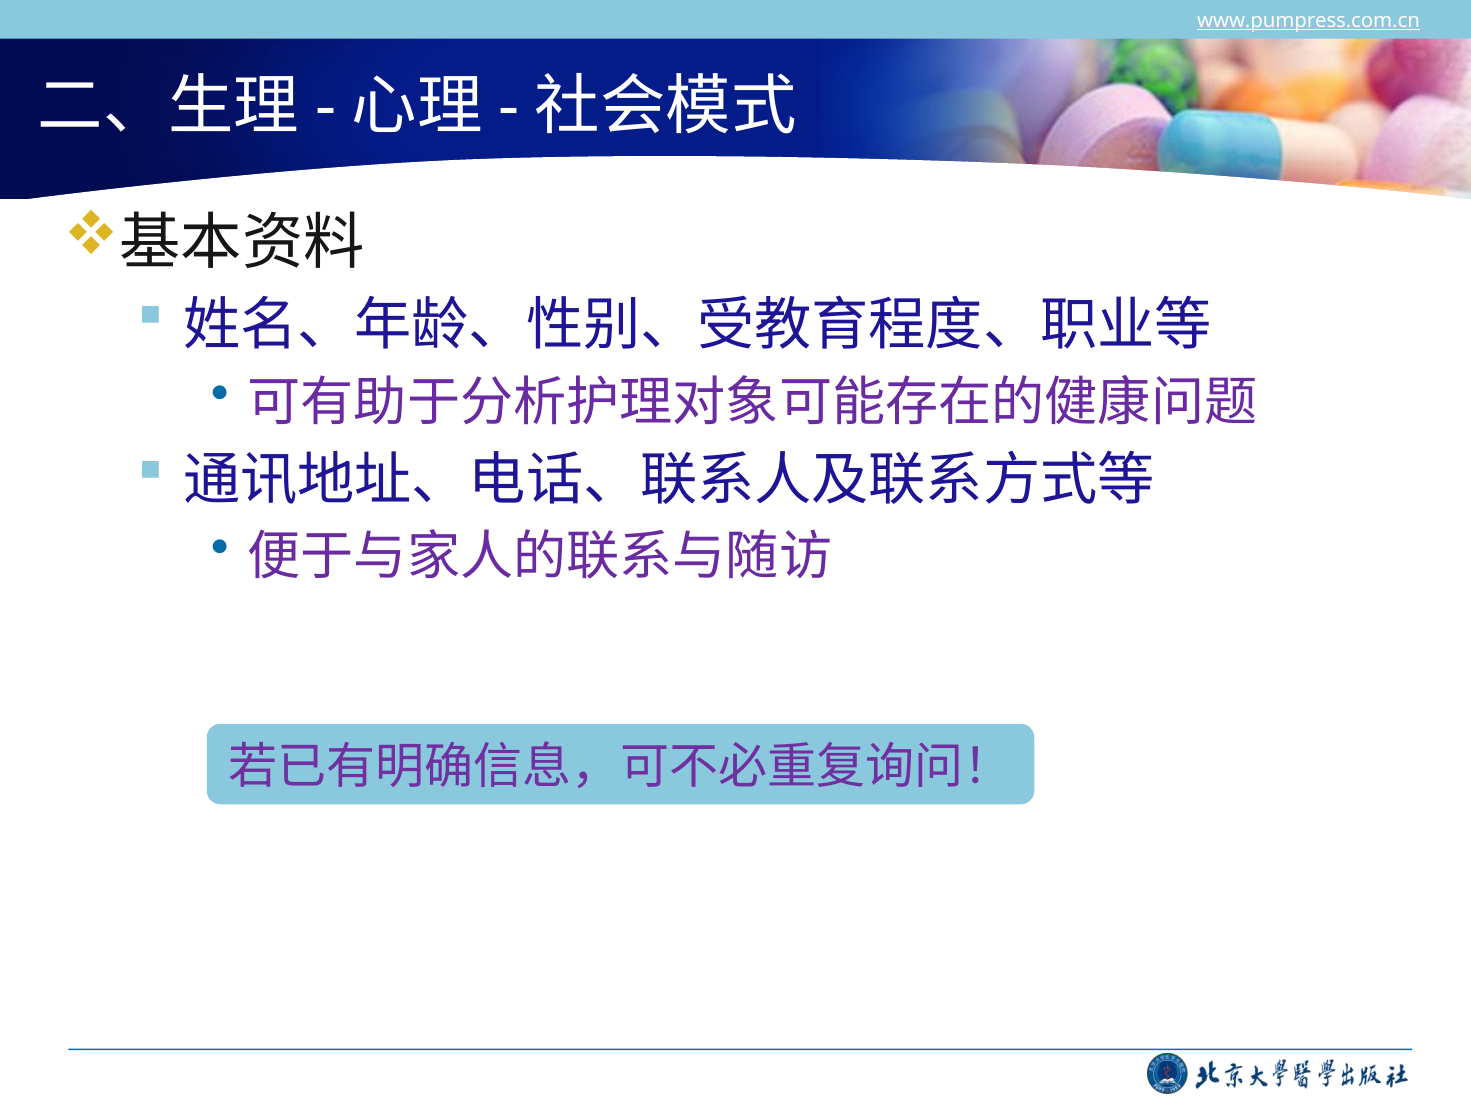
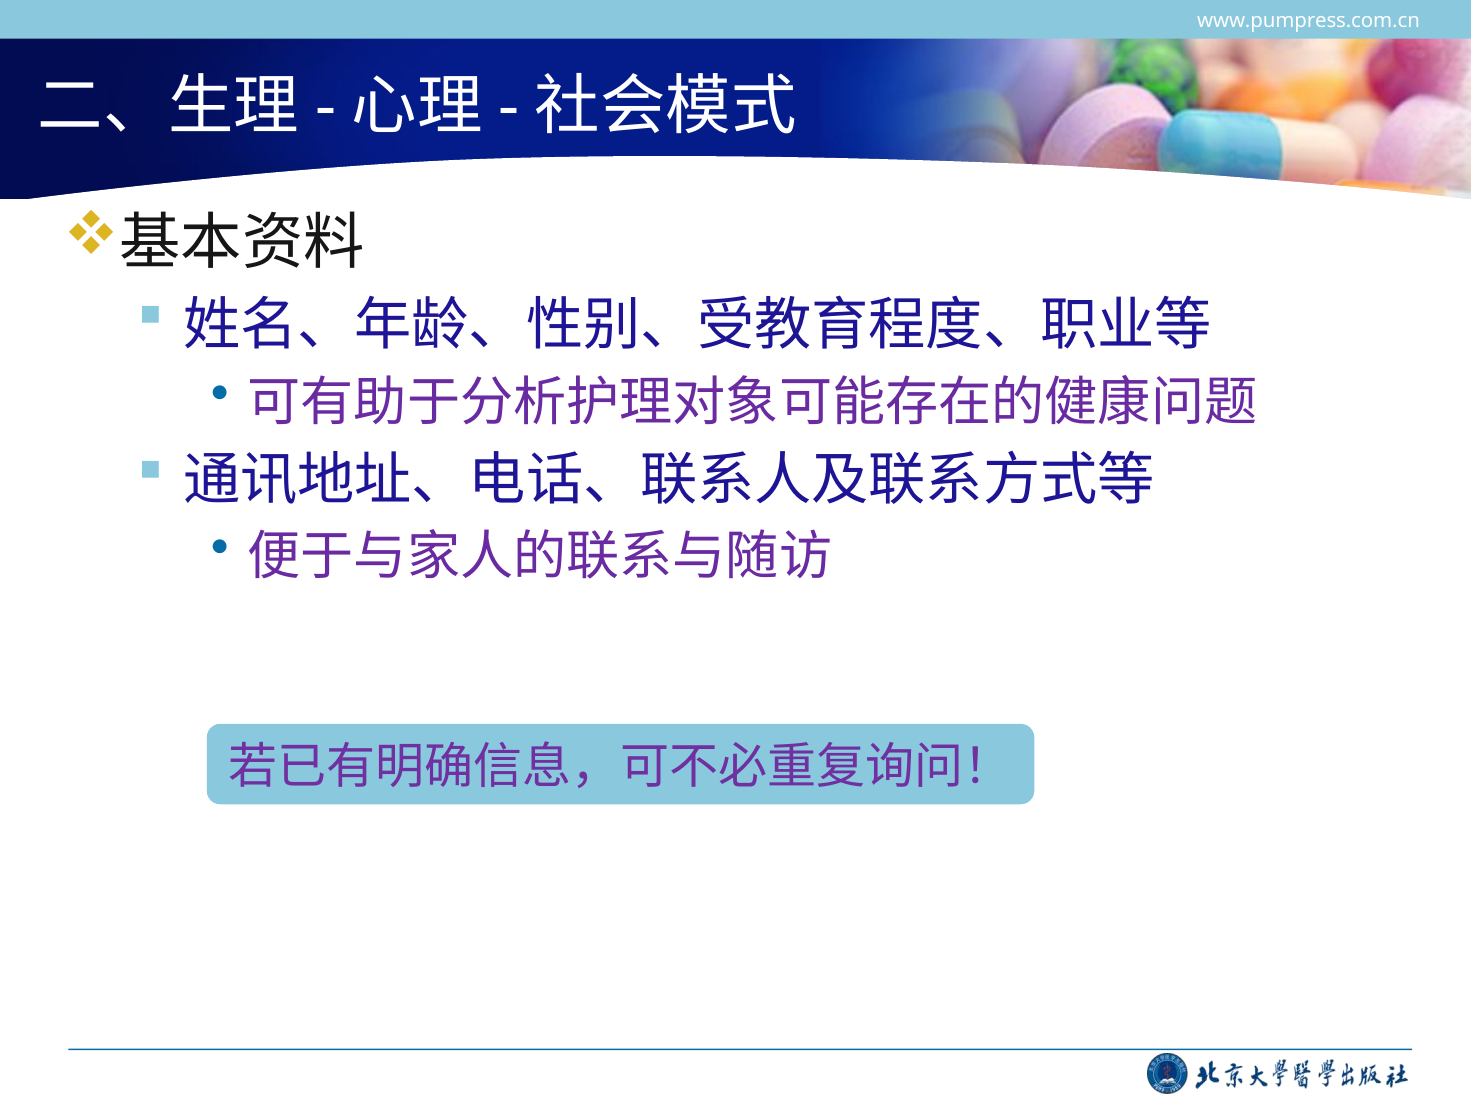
www.pumpress.com.cn underline: present -> none
